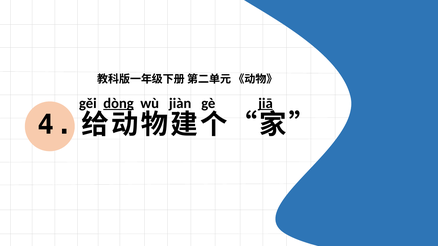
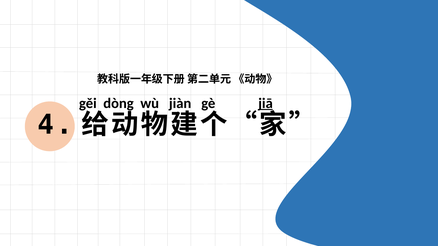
dòng underline: present -> none
